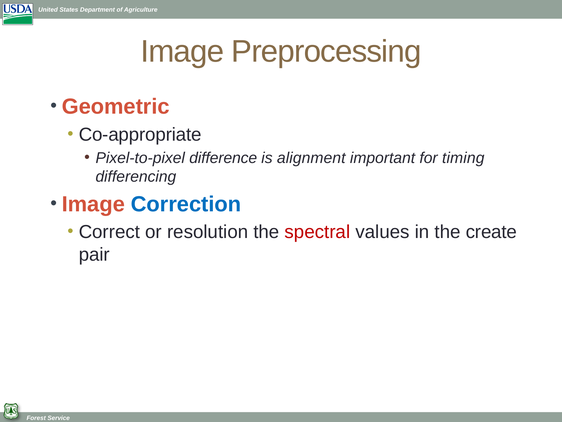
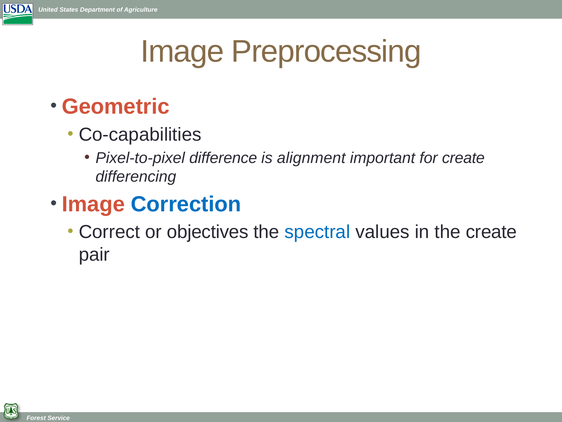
Co-appropriate: Co-appropriate -> Co-capabilities
for timing: timing -> create
resolution: resolution -> objectives
spectral colour: red -> blue
